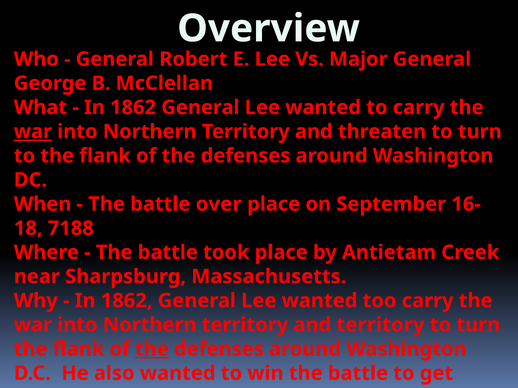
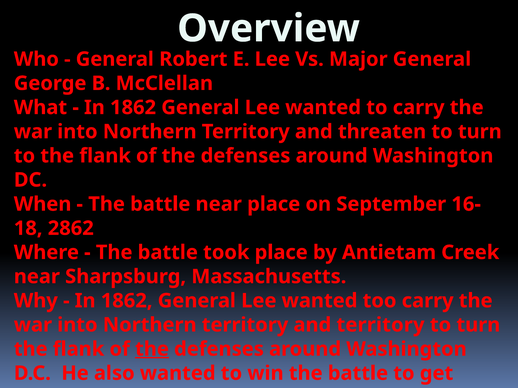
war at (33, 132) underline: present -> none
battle over: over -> near
7188: 7188 -> 2862
